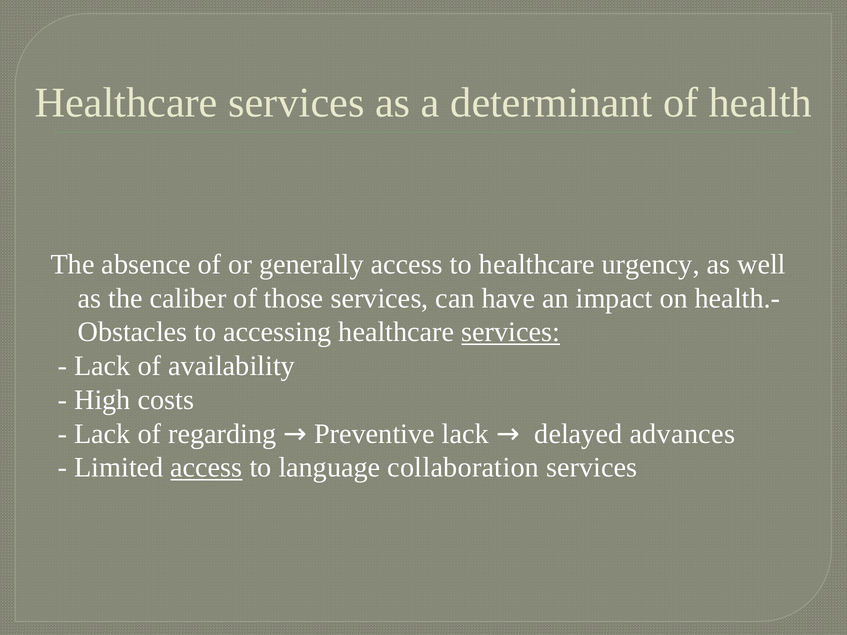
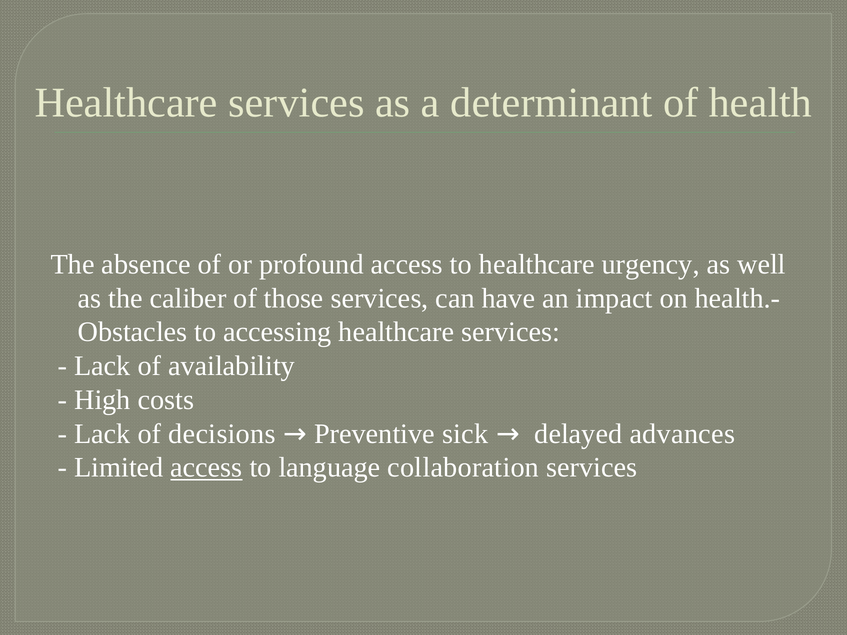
generally: generally -> profound
services at (511, 332) underline: present -> none
regarding: regarding -> decisions
Preventive lack: lack -> sick
